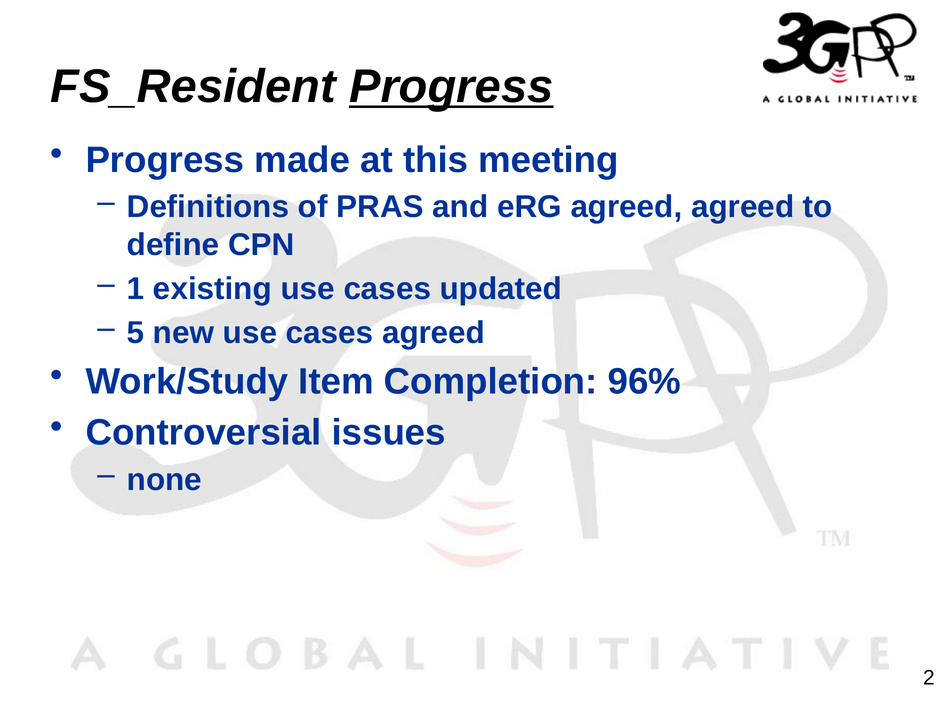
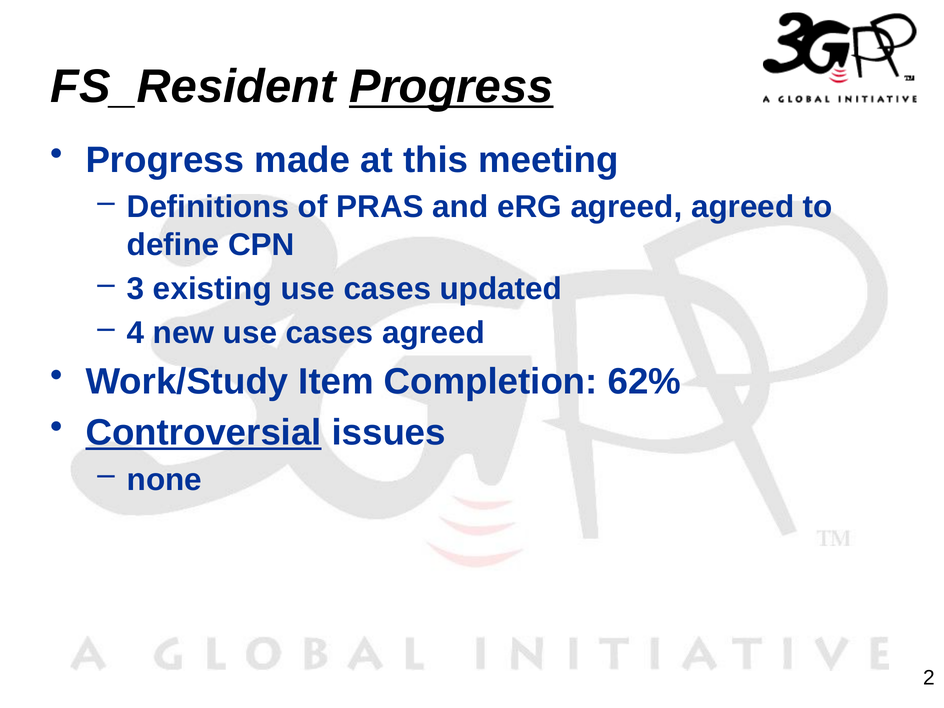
1: 1 -> 3
5: 5 -> 4
96%: 96% -> 62%
Controversial underline: none -> present
